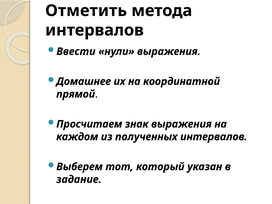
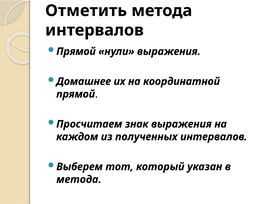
Ввести at (76, 51): Ввести -> Прямой
задание at (79, 179): задание -> метода
